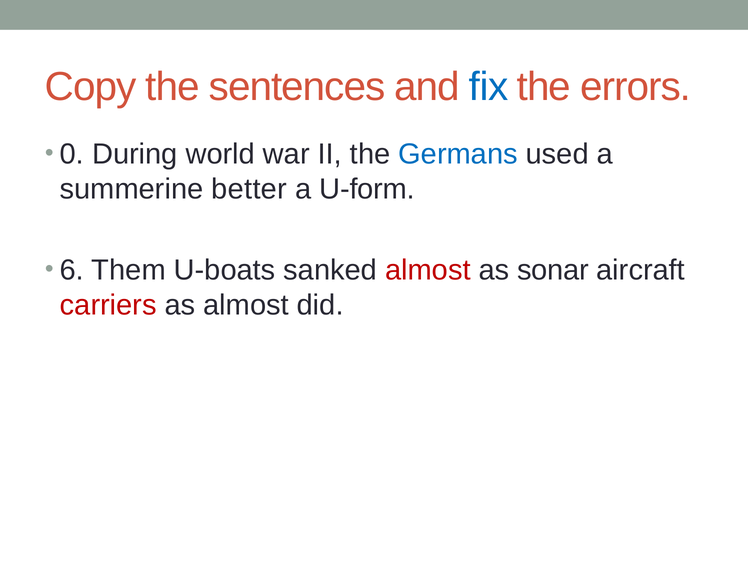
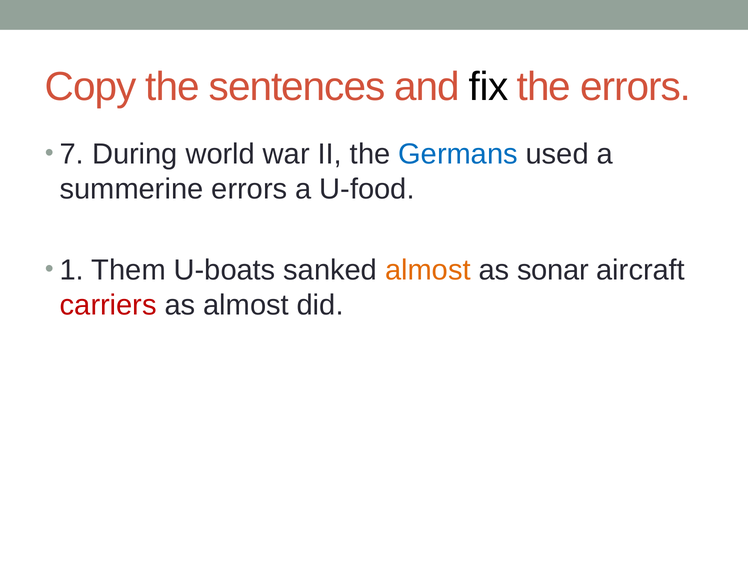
fix colour: blue -> black
0: 0 -> 7
summerine better: better -> errors
U-form: U-form -> U-food
6: 6 -> 1
almost at (428, 270) colour: red -> orange
